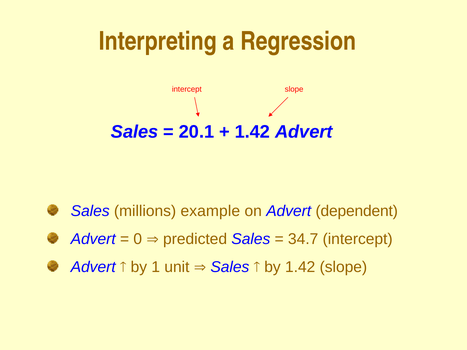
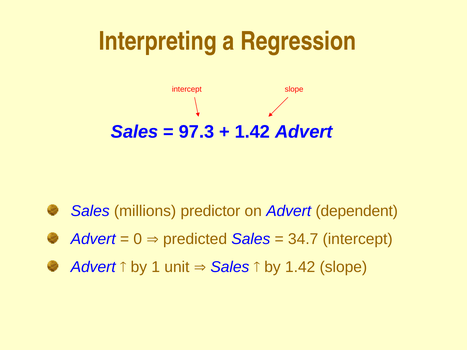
20.1: 20.1 -> 97.3
example: example -> predictor
